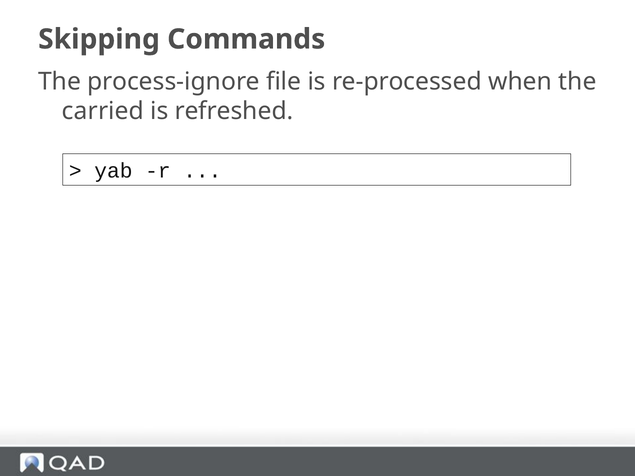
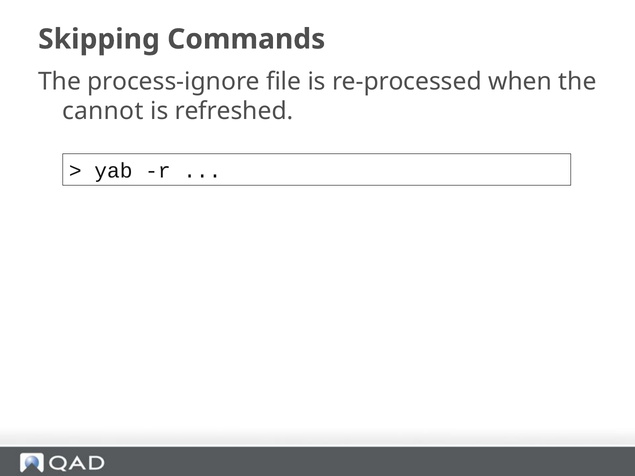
carried: carried -> cannot
